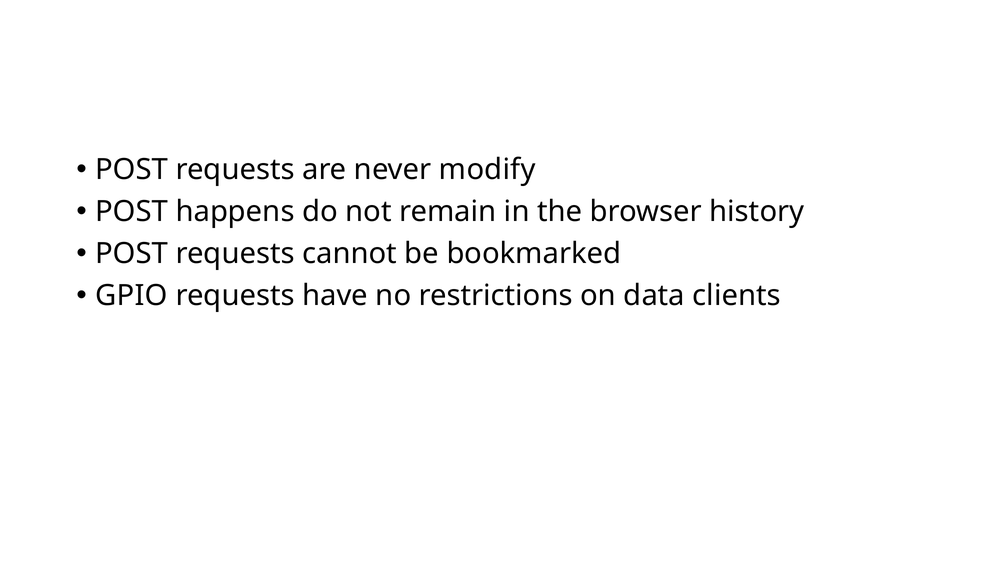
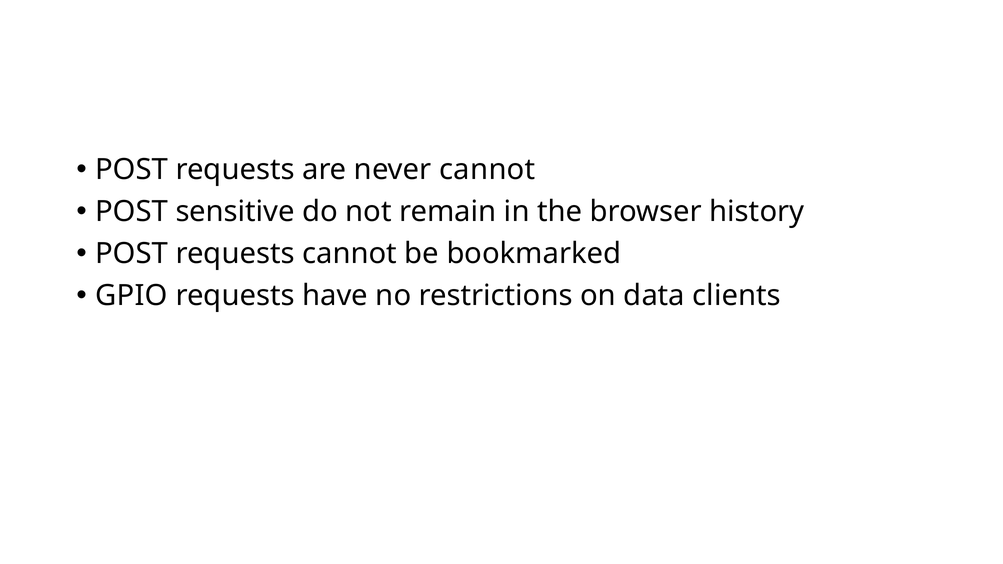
never modify: modify -> cannot
happens: happens -> sensitive
